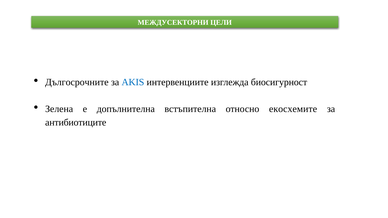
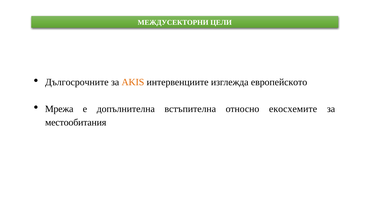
AKIS colour: blue -> orange
биосигурност: биосигурност -> европейското
Зелена: Зелена -> Мрежа
антибиотиците: антибиотиците -> местообитания
